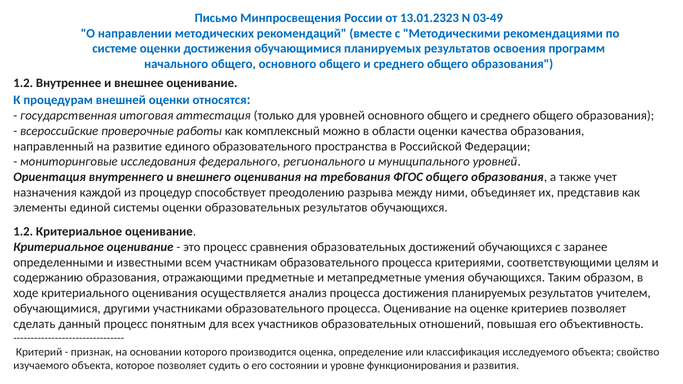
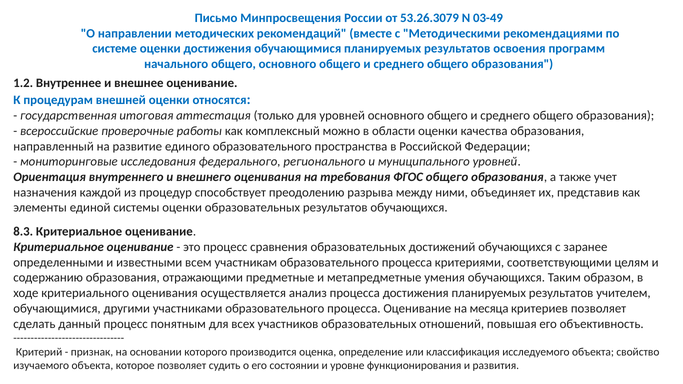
13.01.2323: 13.01.2323 -> 53.26.3079
1.2 at (23, 232): 1.2 -> 8.3
оценке: оценке -> месяца
